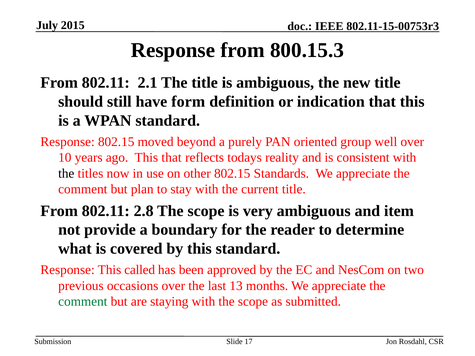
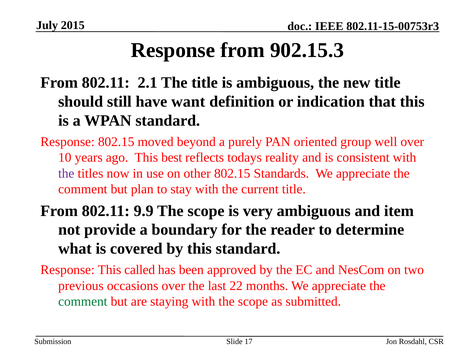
800.15.3: 800.15.3 -> 902.15.3
form: form -> want
This that: that -> best
the at (66, 174) colour: black -> purple
2.8: 2.8 -> 9.9
13: 13 -> 22
